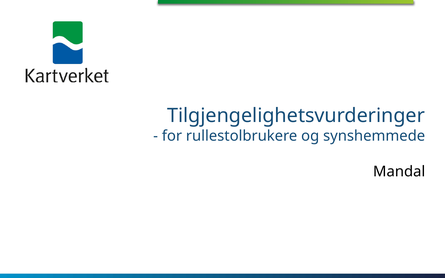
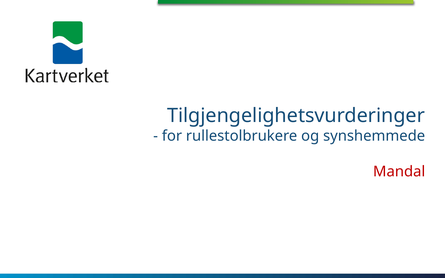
Mandal colour: black -> red
